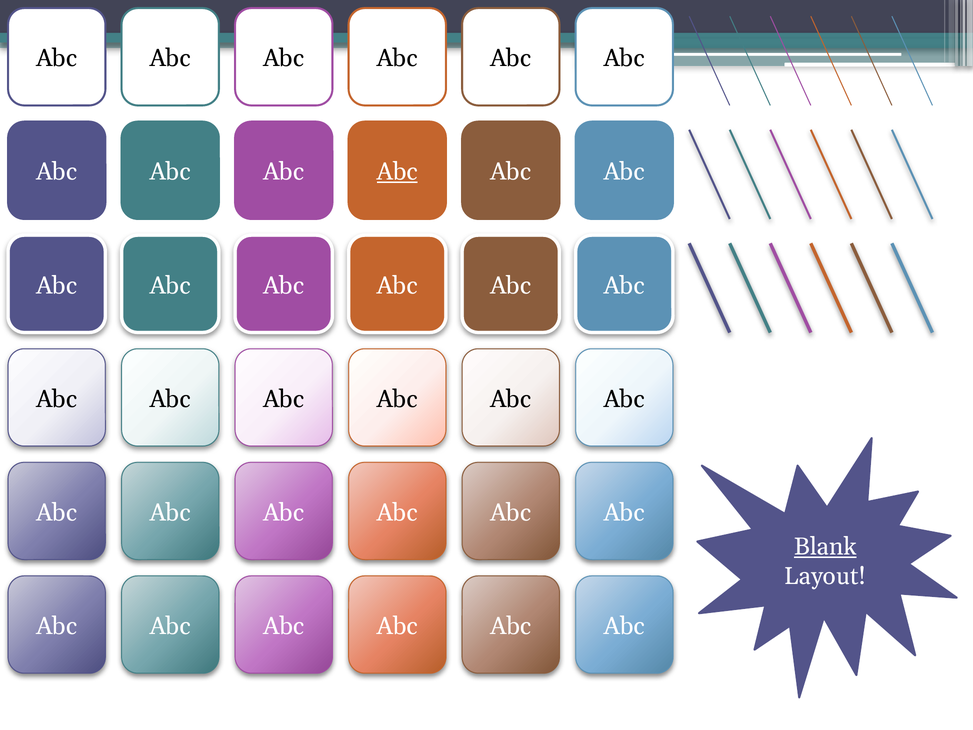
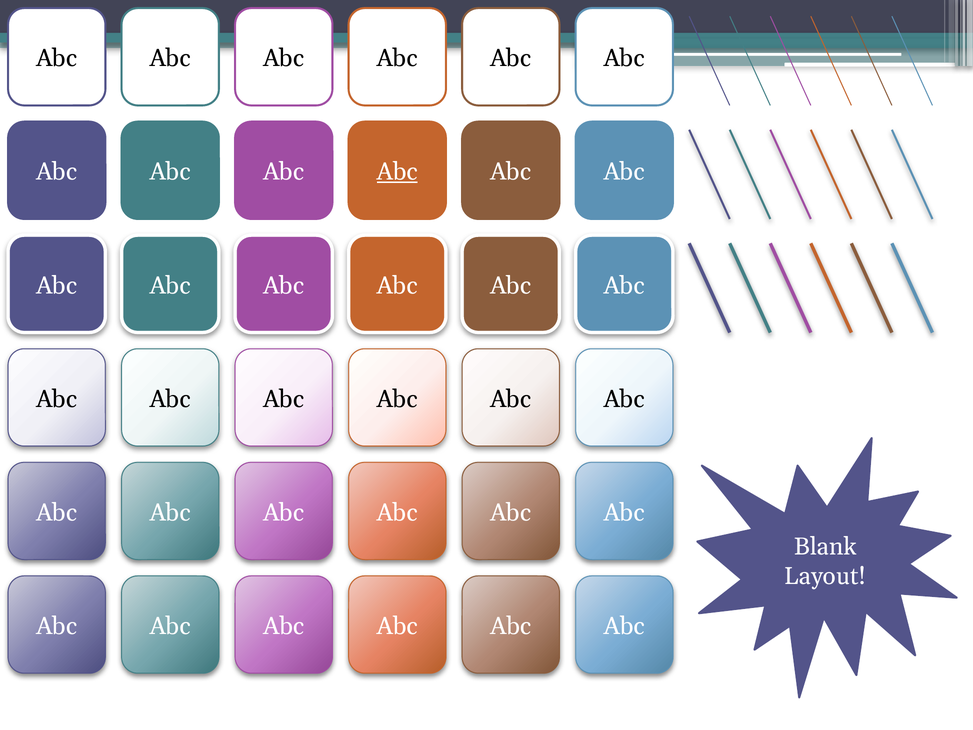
Blank underline: present -> none
